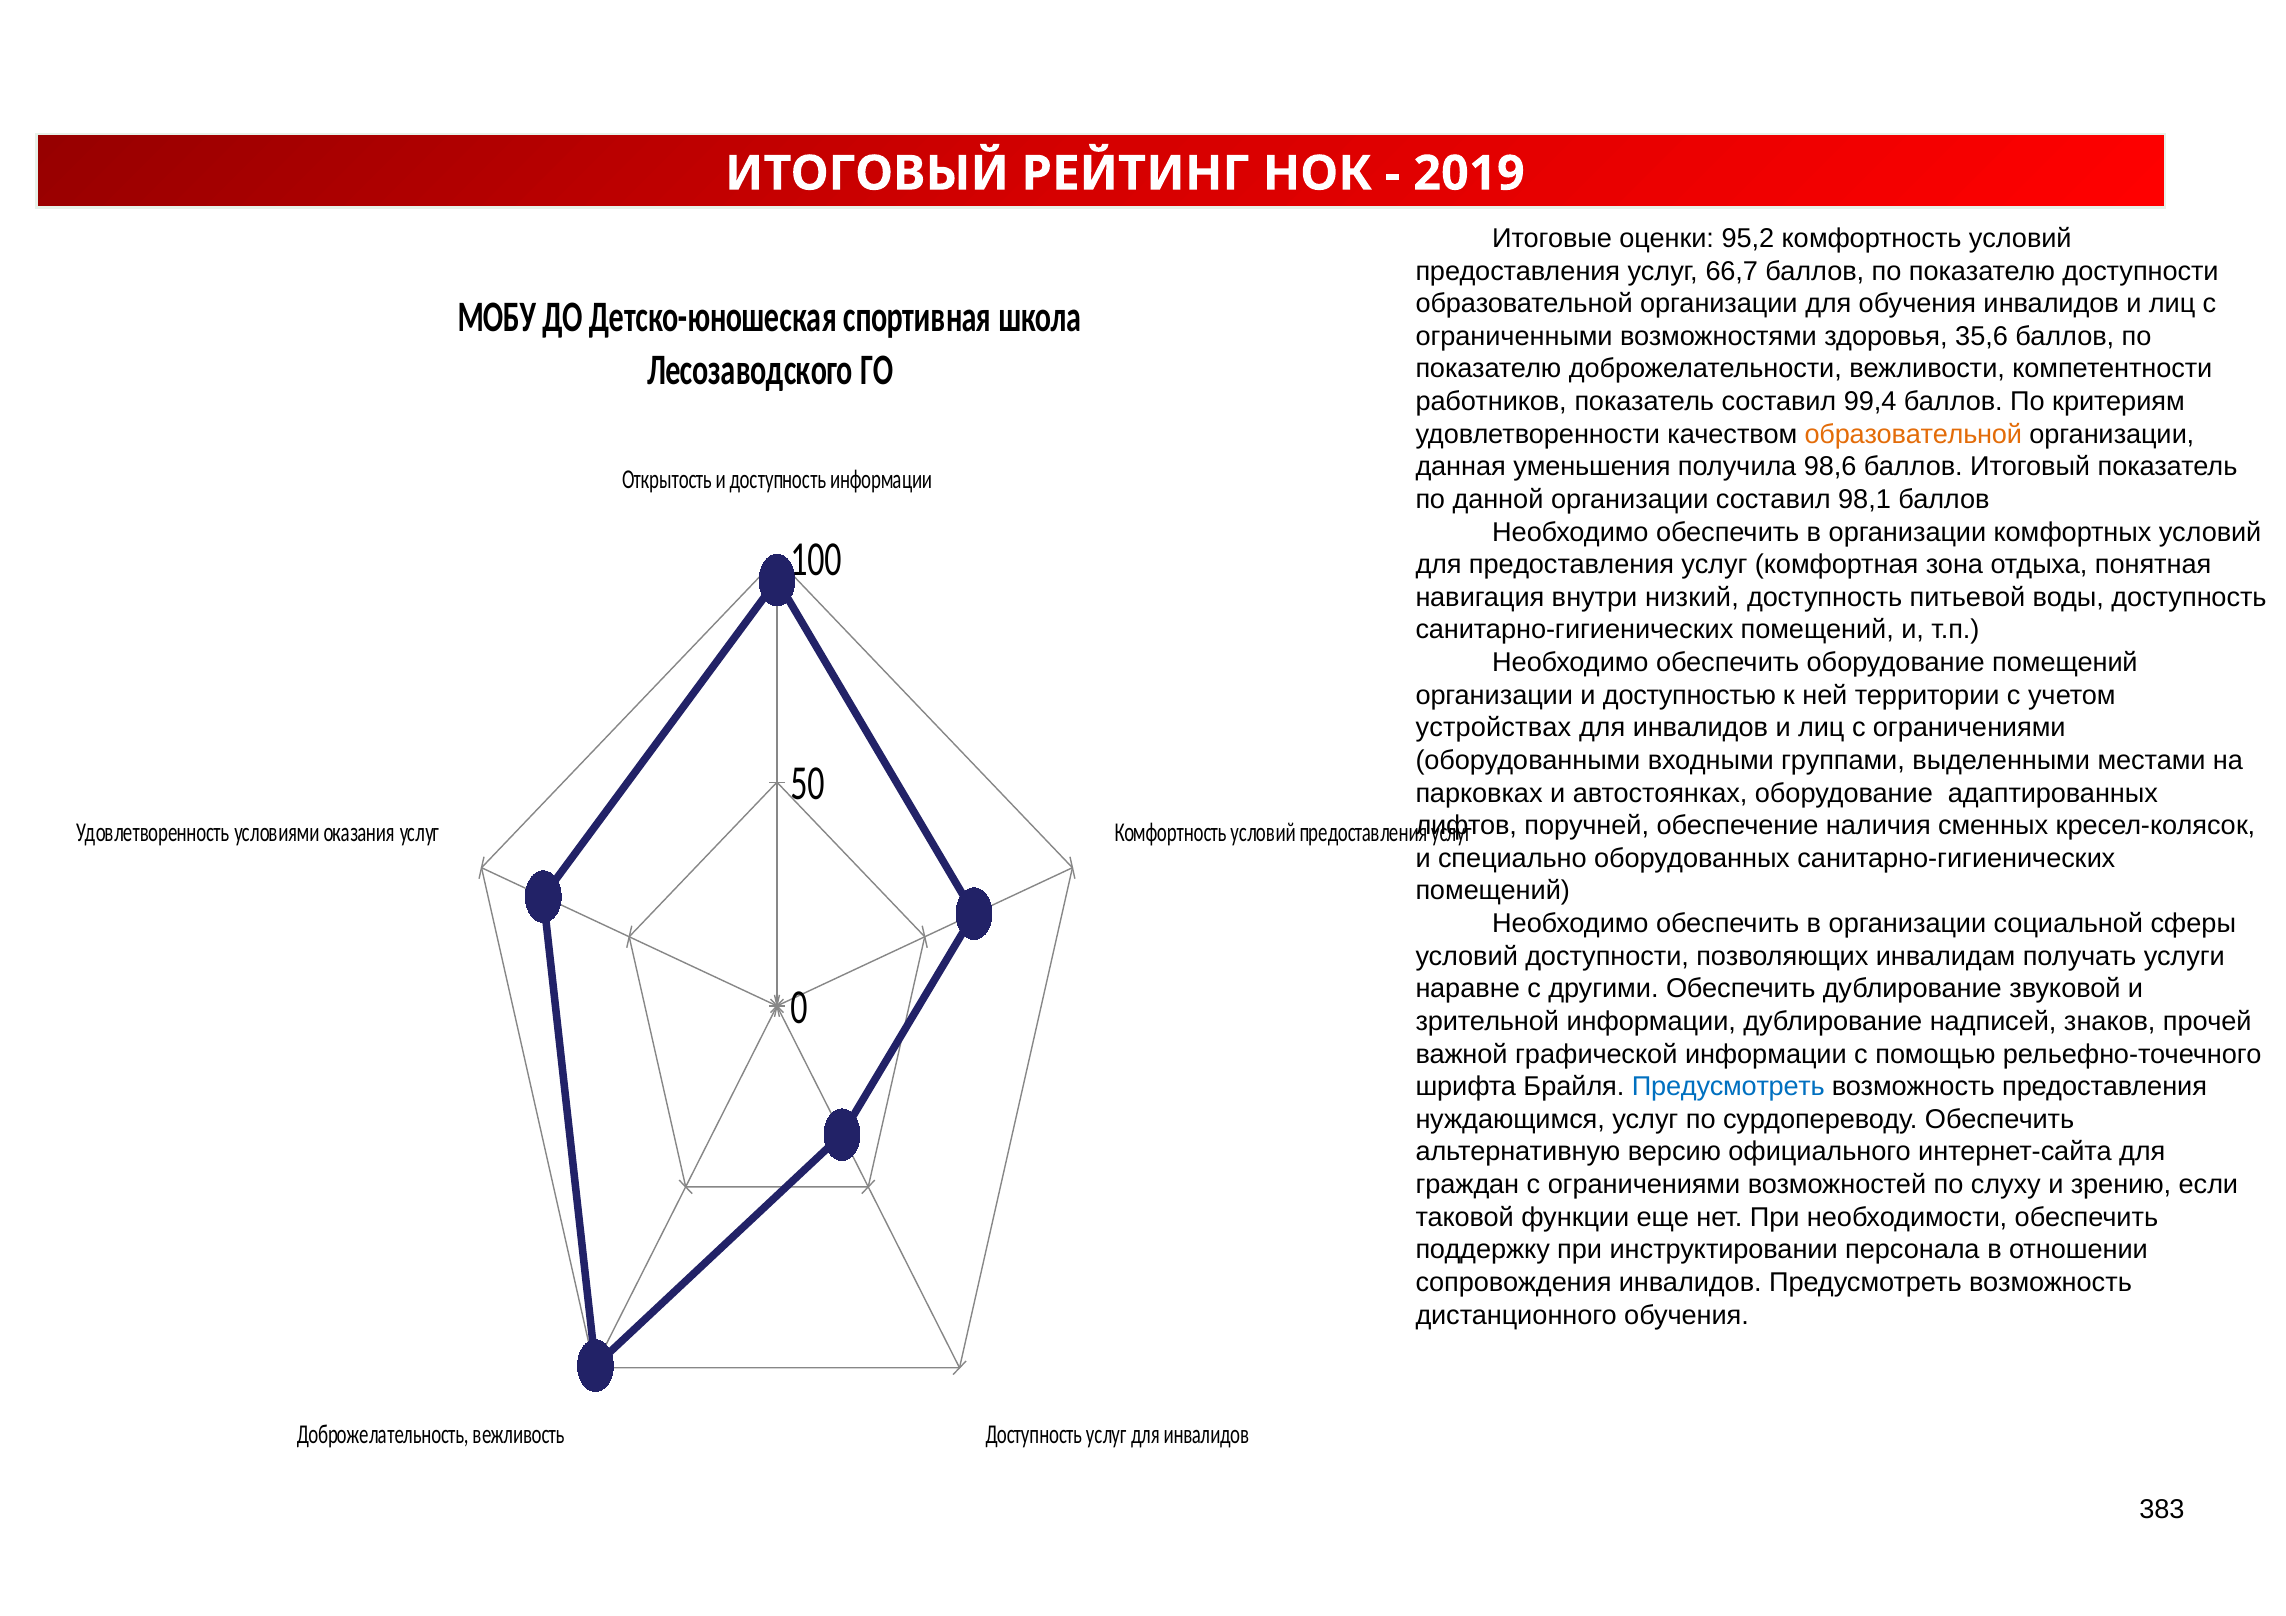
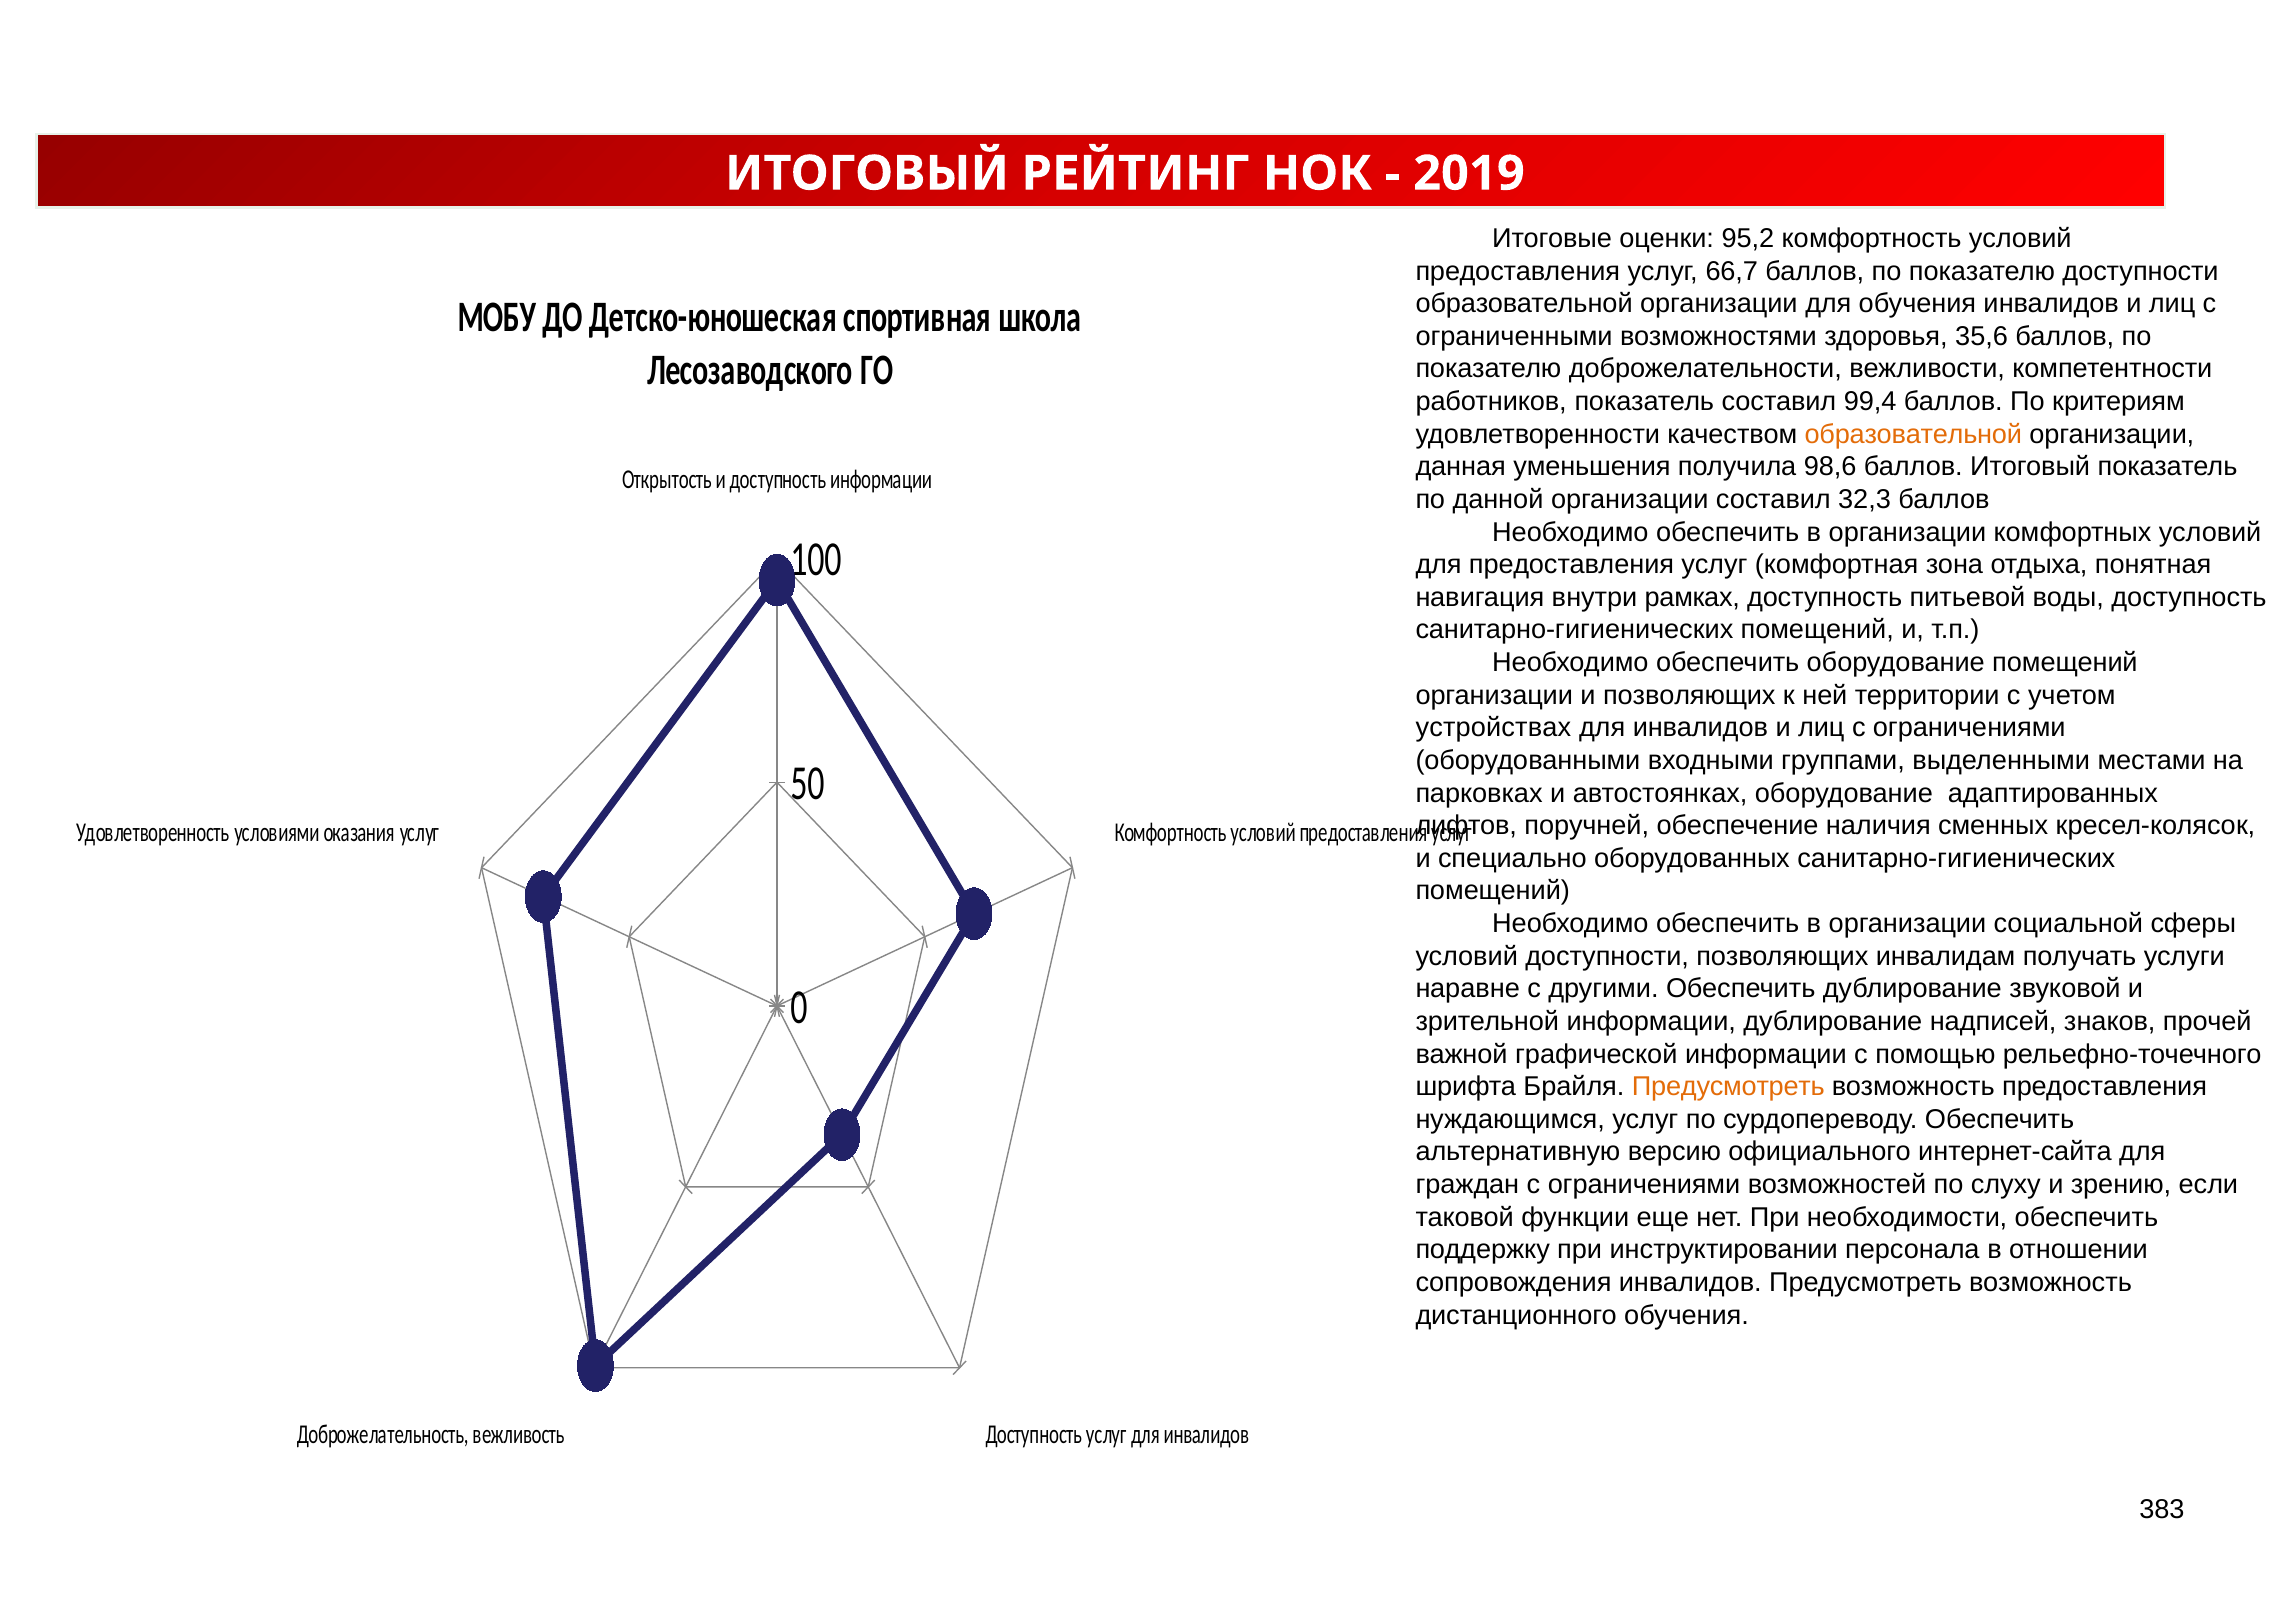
98,1: 98,1 -> 32,3
низкий: низкий -> рамках
и доступностью: доступностью -> позволяющих
Предусмотреть at (1728, 1087) colour: blue -> orange
